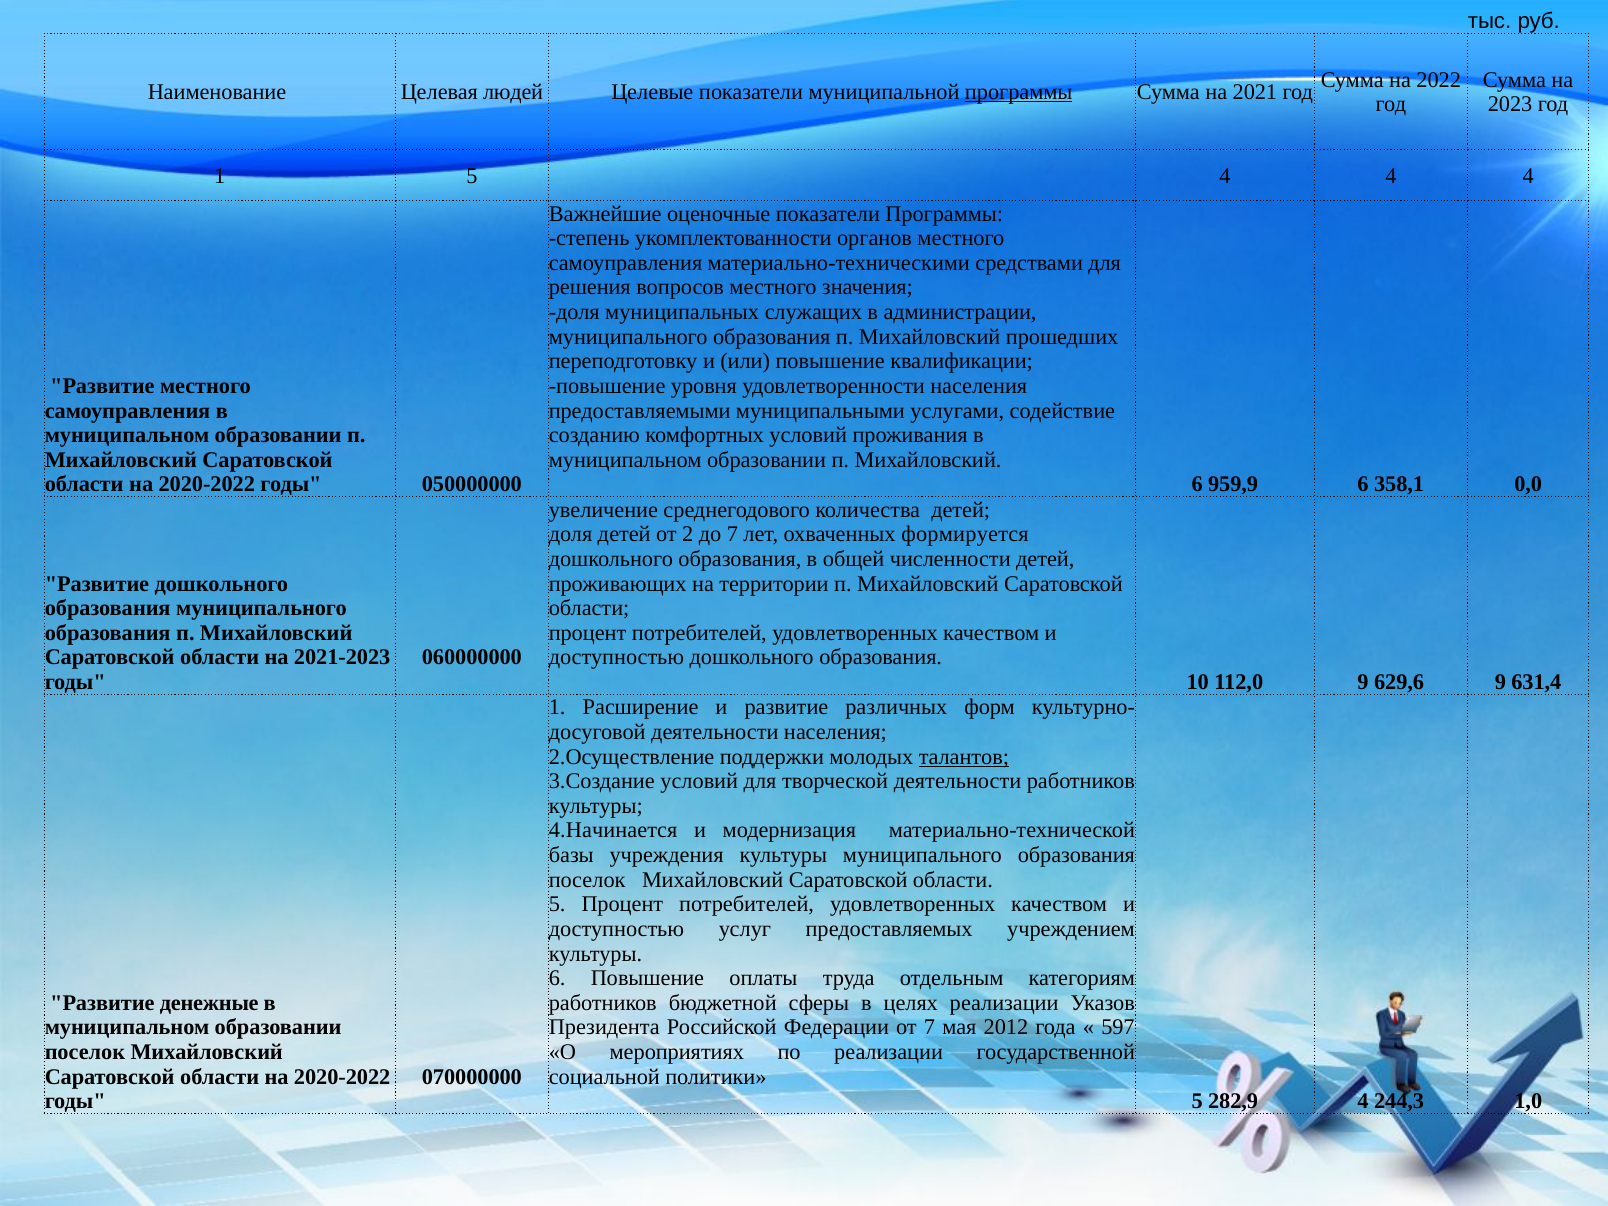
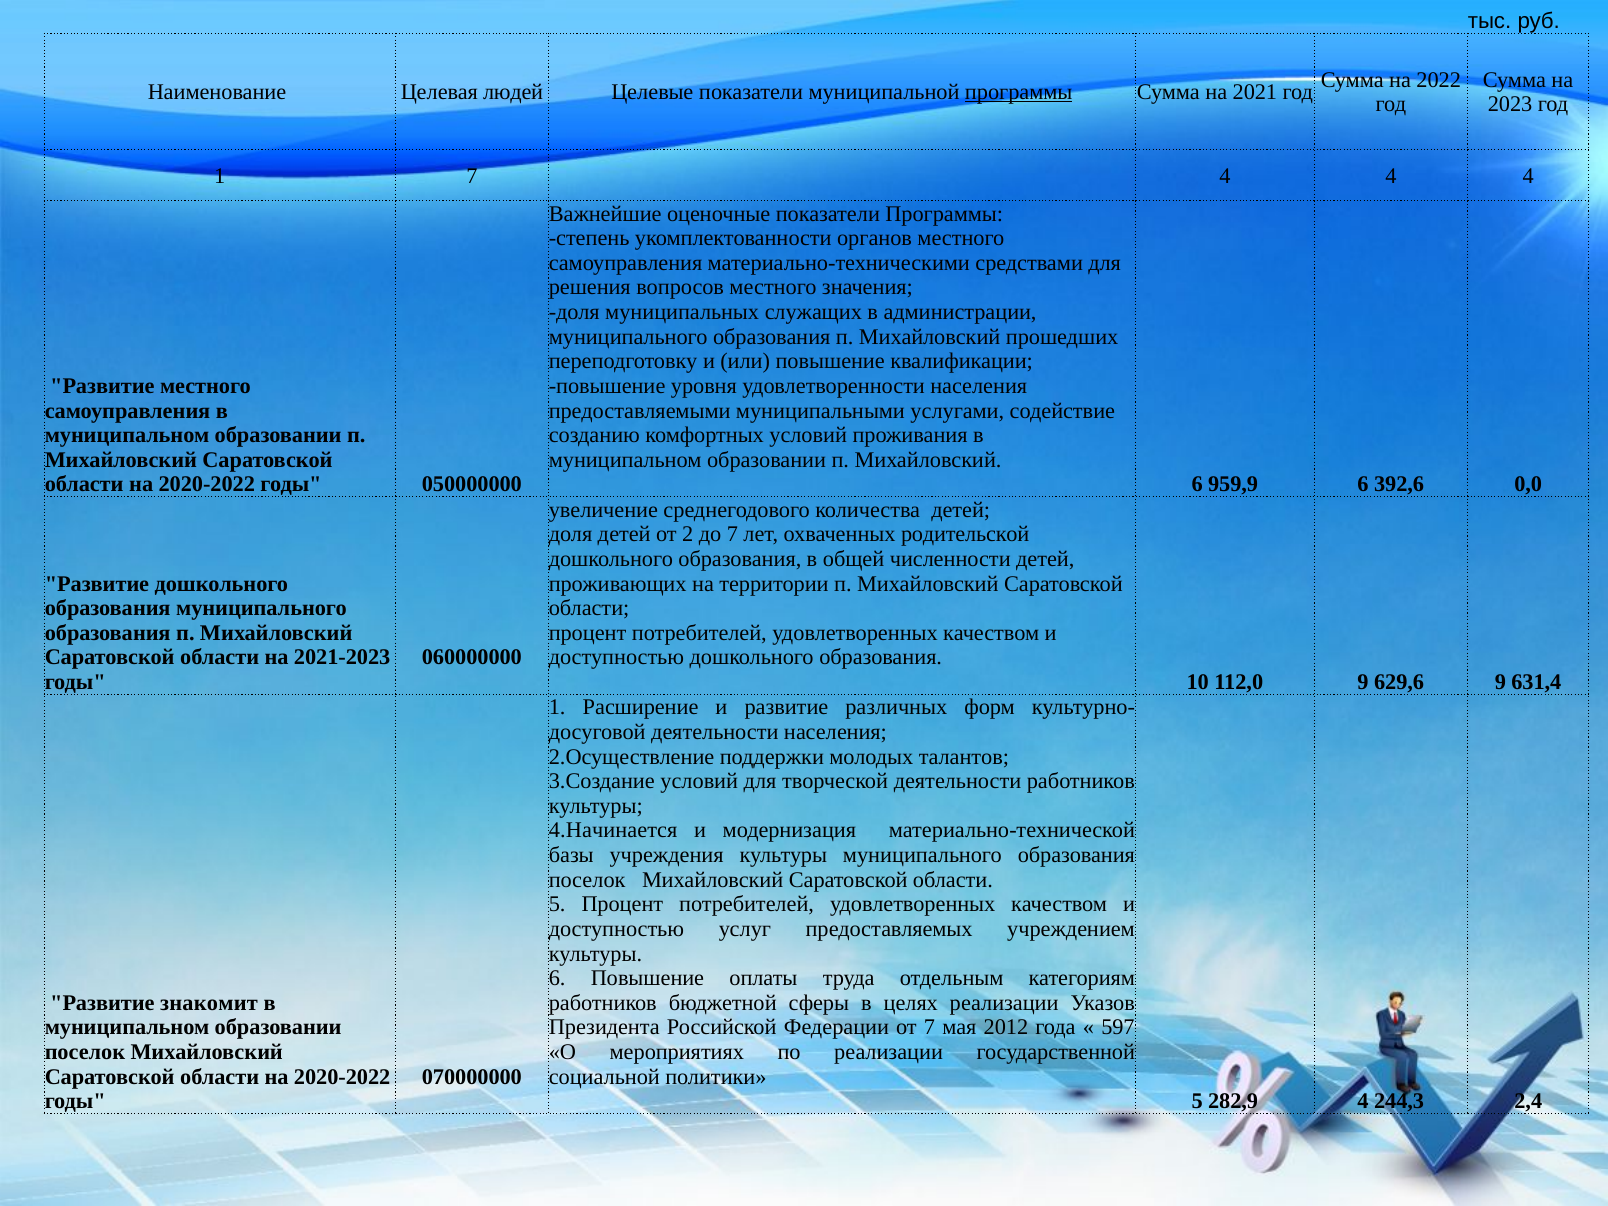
1 5: 5 -> 7
358,1: 358,1 -> 392,6
формируется: формируется -> родительской
талантов underline: present -> none
денежные: денежные -> знакомит
1,0: 1,0 -> 2,4
